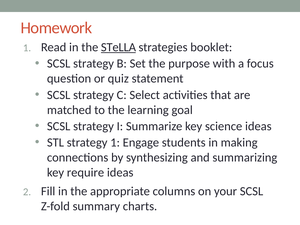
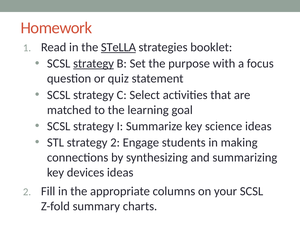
strategy at (94, 64) underline: none -> present
strategy 1: 1 -> 2
require: require -> devices
